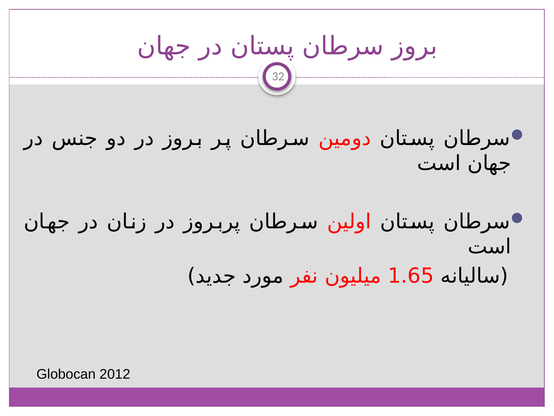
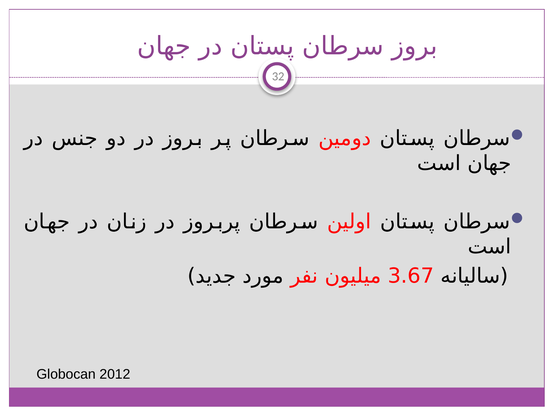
1.65: 1.65 -> 3.67
